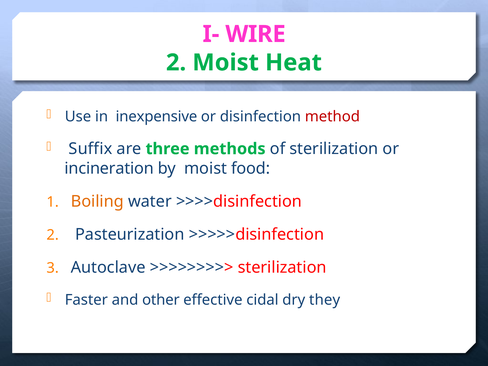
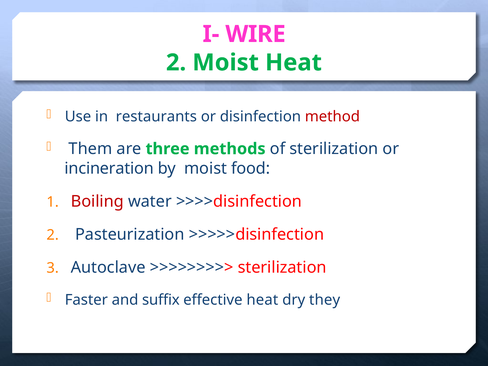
inexpensive: inexpensive -> restaurants
Suffix: Suffix -> Them
Boiling colour: orange -> red
other: other -> suffix
effective cidal: cidal -> heat
